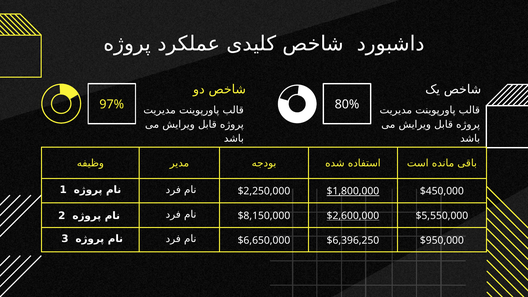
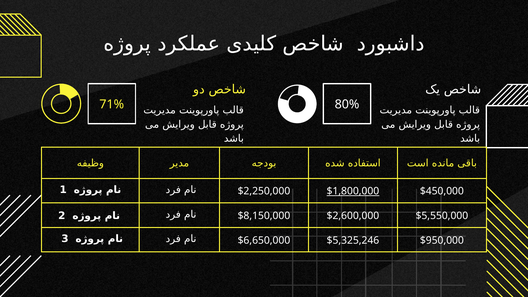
97%: 97% -> 71%
$2,600,000 underline: present -> none
$6,396,250: $6,396,250 -> $5,325,246
